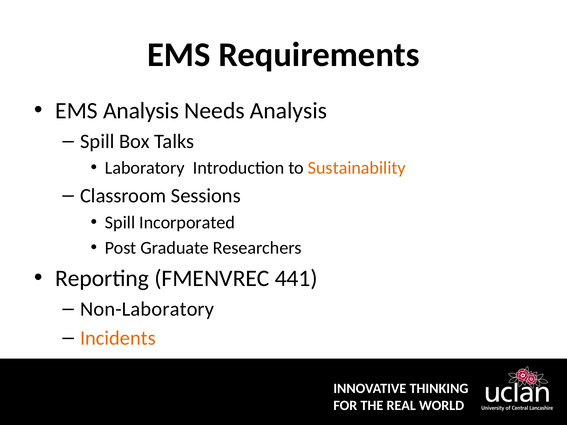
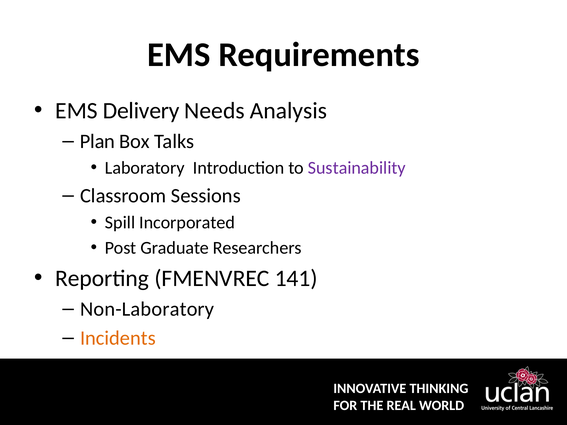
EMS Analysis: Analysis -> Delivery
Spill at (97, 141): Spill -> Plan
Sustainability colour: orange -> purple
441: 441 -> 141
